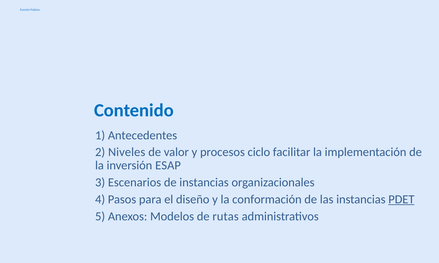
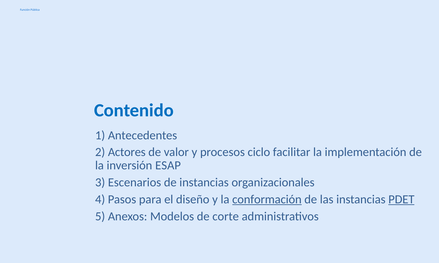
Niveles: Niveles -> Actores
conformación underline: none -> present
rutas: rutas -> corte
